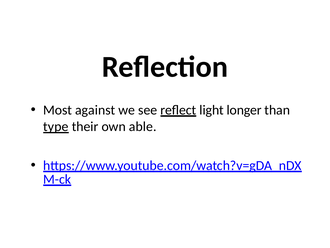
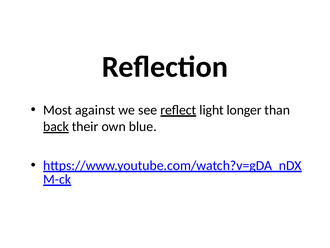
type: type -> back
able: able -> blue
